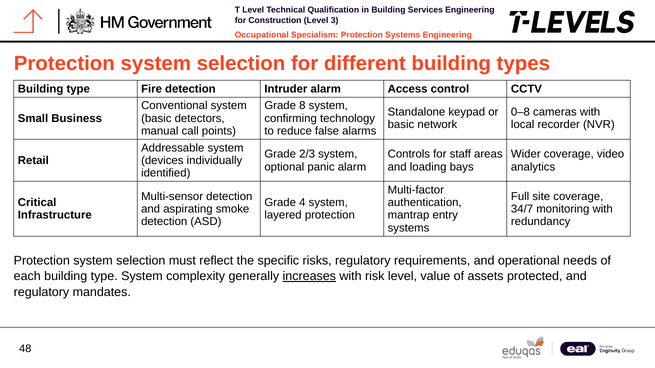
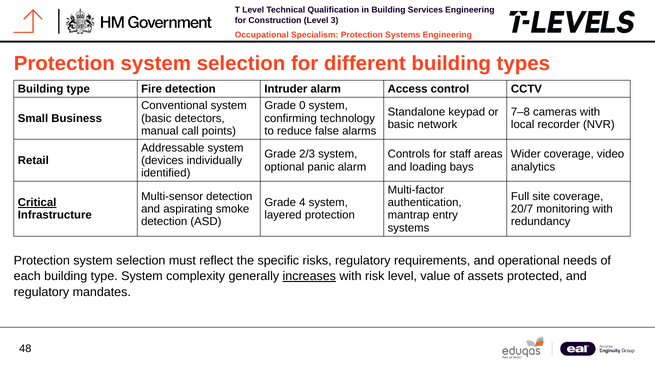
8: 8 -> 0
0–8: 0–8 -> 7–8
Critical underline: none -> present
34/7: 34/7 -> 20/7
